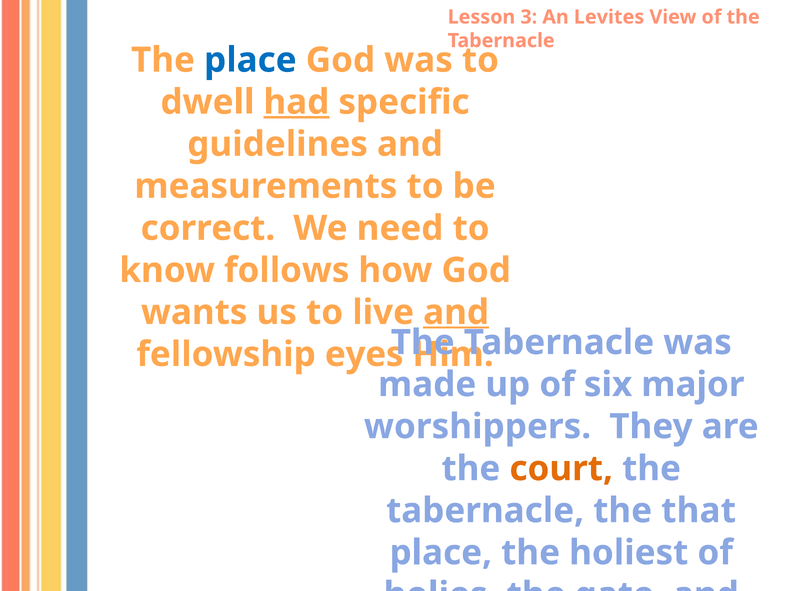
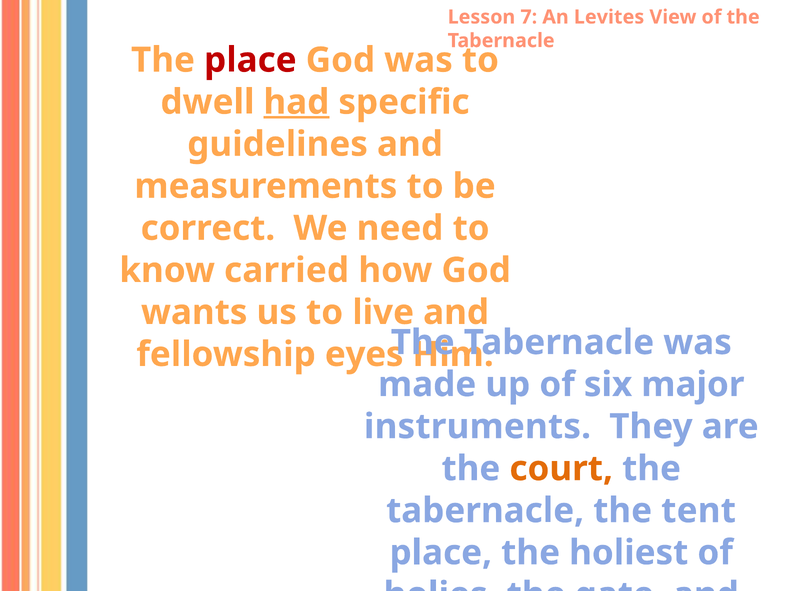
3: 3 -> 7
place at (250, 60) colour: blue -> red
follows: follows -> carried
and at (456, 312) underline: present -> none
worshippers: worshippers -> instruments
that: that -> tent
